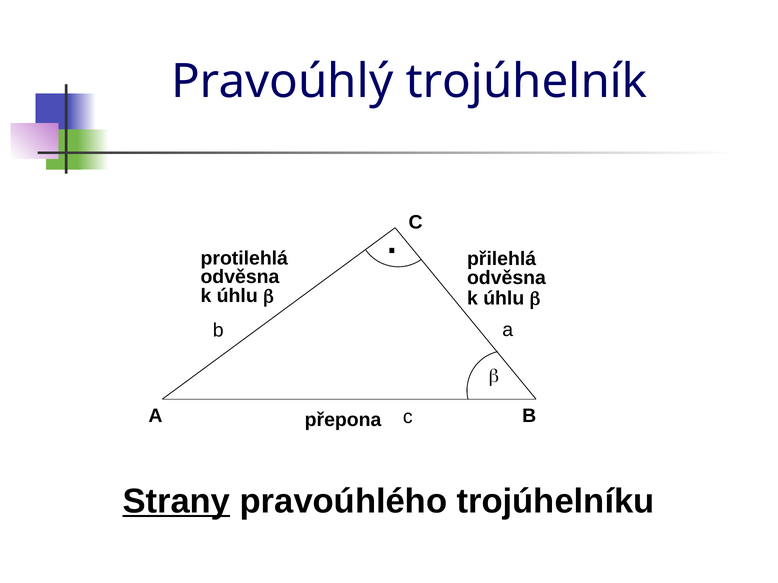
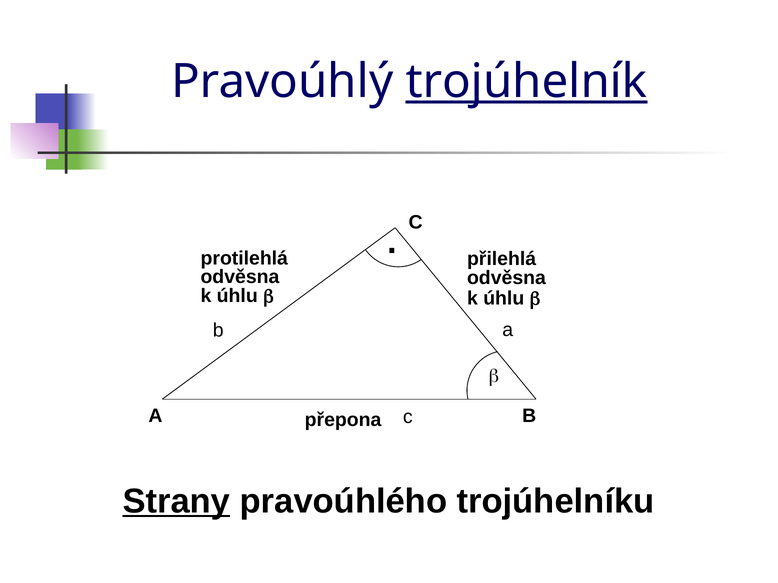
trojúhelník underline: none -> present
